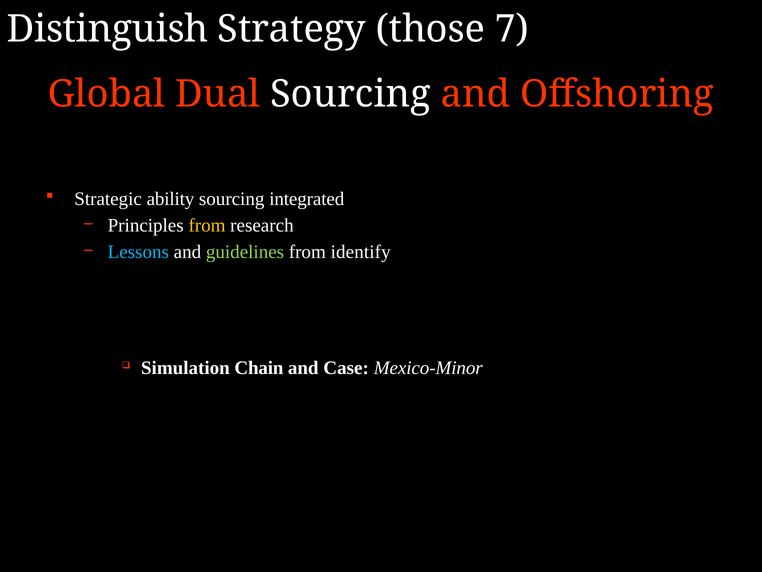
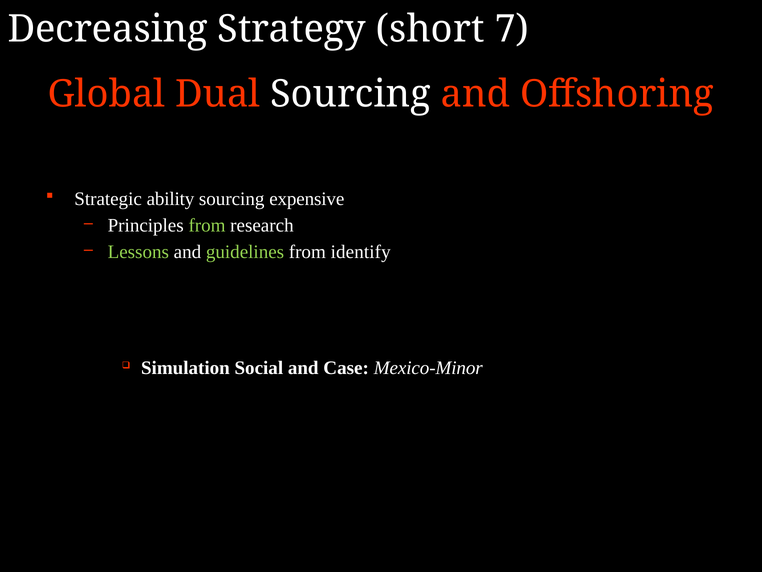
Distinguish: Distinguish -> Decreasing
those: those -> short
integrated: integrated -> expensive
from at (207, 225) colour: yellow -> light green
Lessons colour: light blue -> light green
Chain: Chain -> Social
